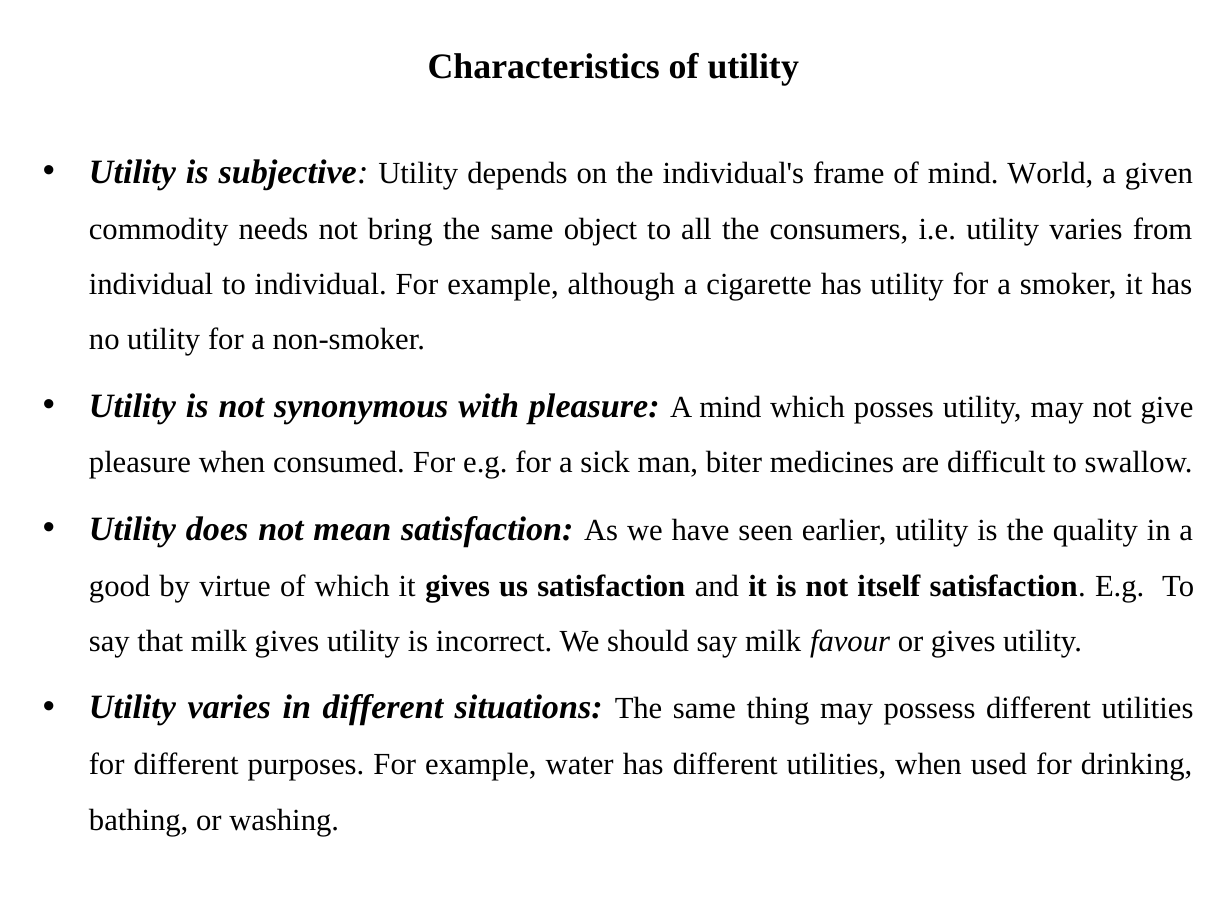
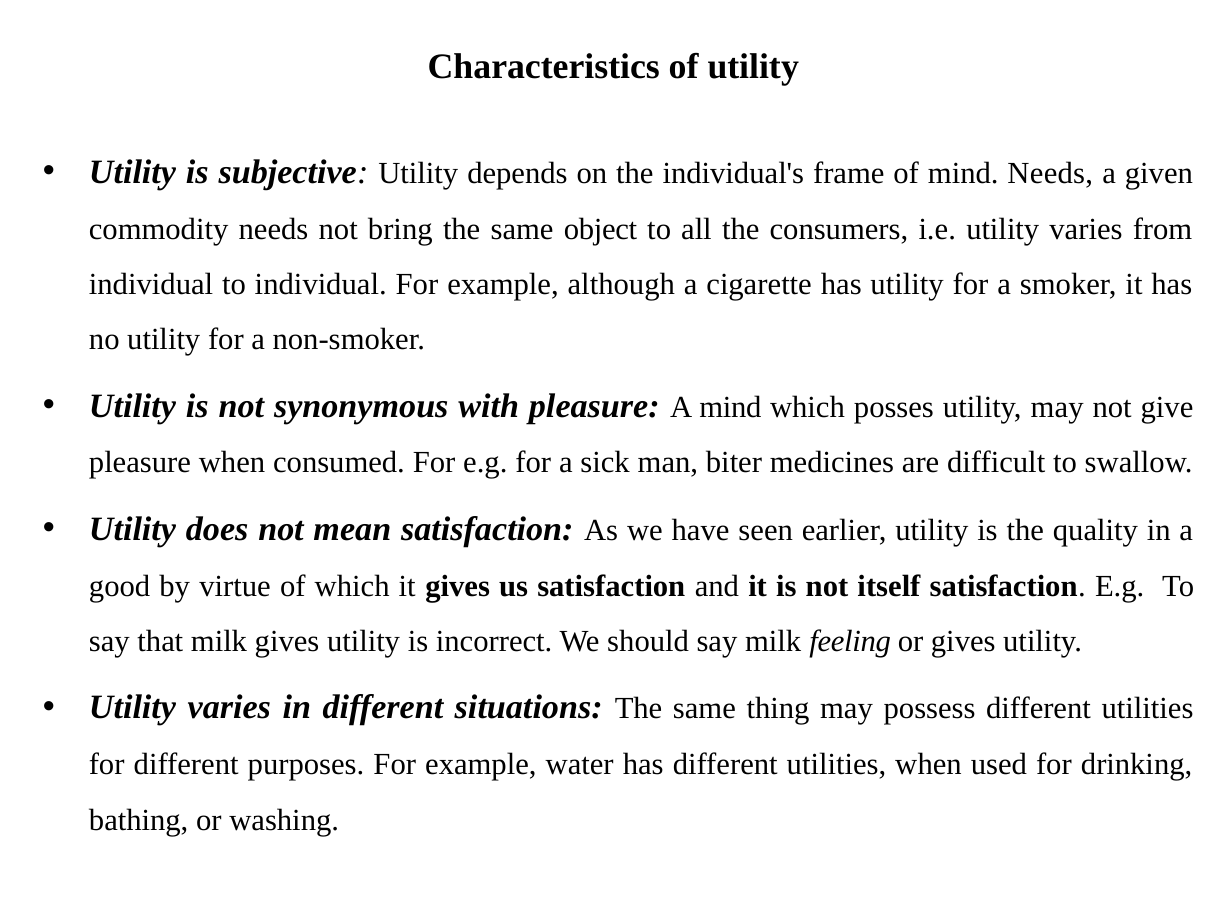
mind World: World -> Needs
favour: favour -> feeling
